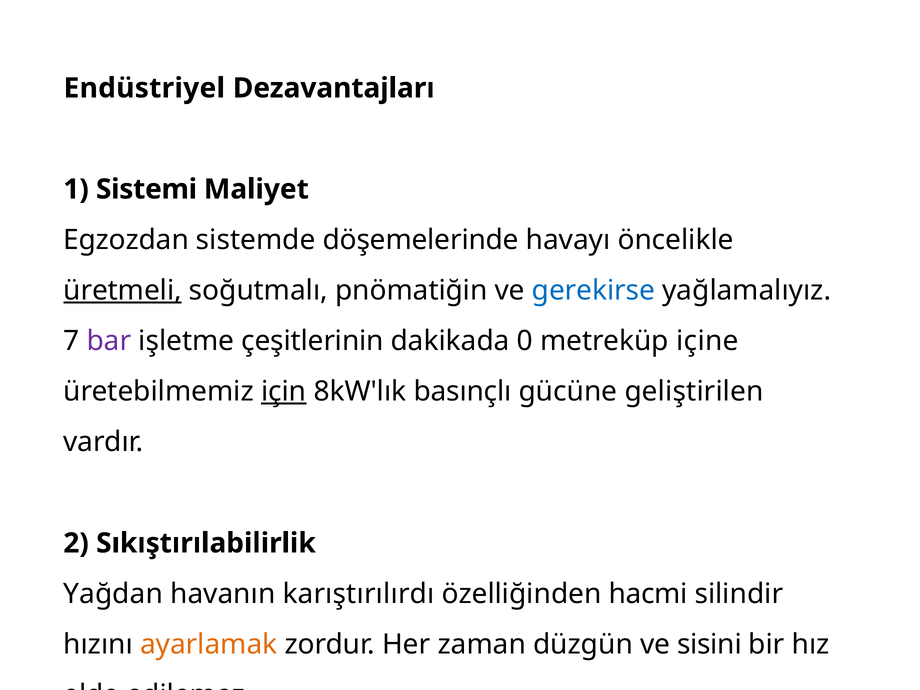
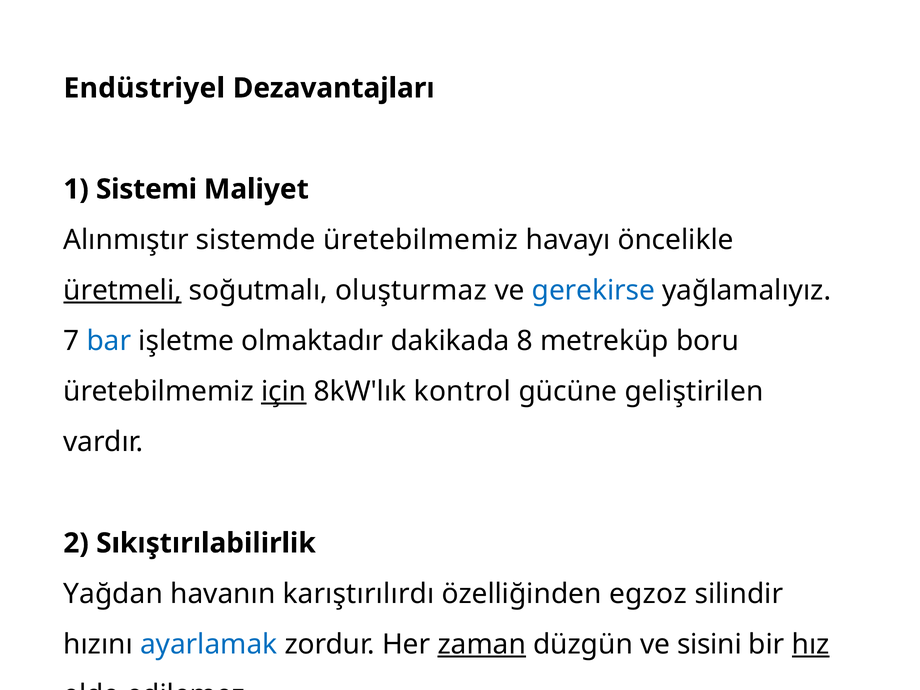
Egzozdan: Egzozdan -> Alınmıştır
sistemde döşemelerinde: döşemelerinde -> üretebilmemiz
pnömatiğin: pnömatiğin -> oluşturmaz
bar colour: purple -> blue
çeşitlerinin: çeşitlerinin -> olmaktadır
0: 0 -> 8
içine: içine -> boru
basınçlı: basınçlı -> kontrol
hacmi: hacmi -> egzoz
ayarlamak colour: orange -> blue
zaman underline: none -> present
hız underline: none -> present
